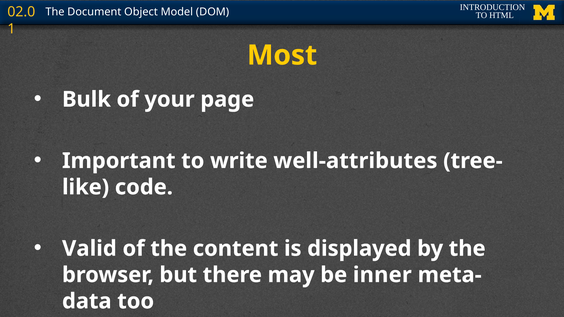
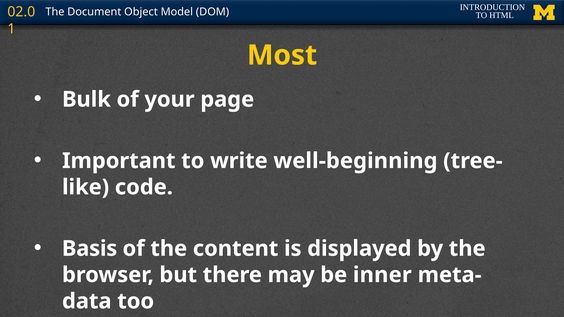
well-attributes: well-attributes -> well-beginning
Valid: Valid -> Basis
